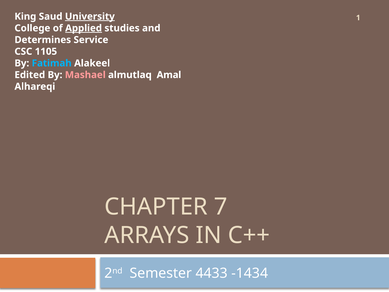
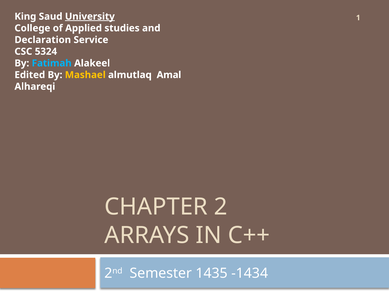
Applied underline: present -> none
Determines: Determines -> Declaration
1105: 1105 -> 5324
Mashael colour: pink -> yellow
7: 7 -> 2
4433: 4433 -> 1435
